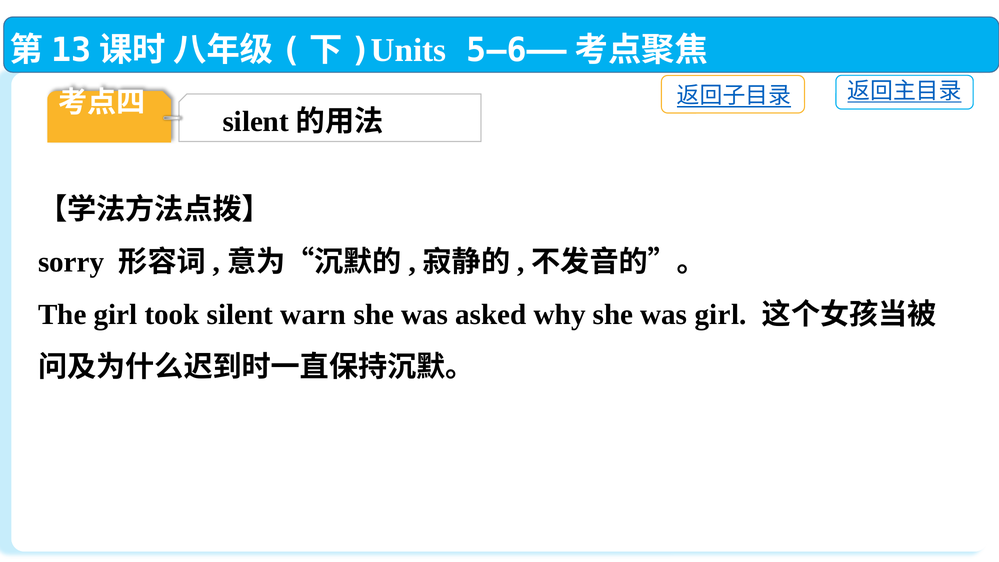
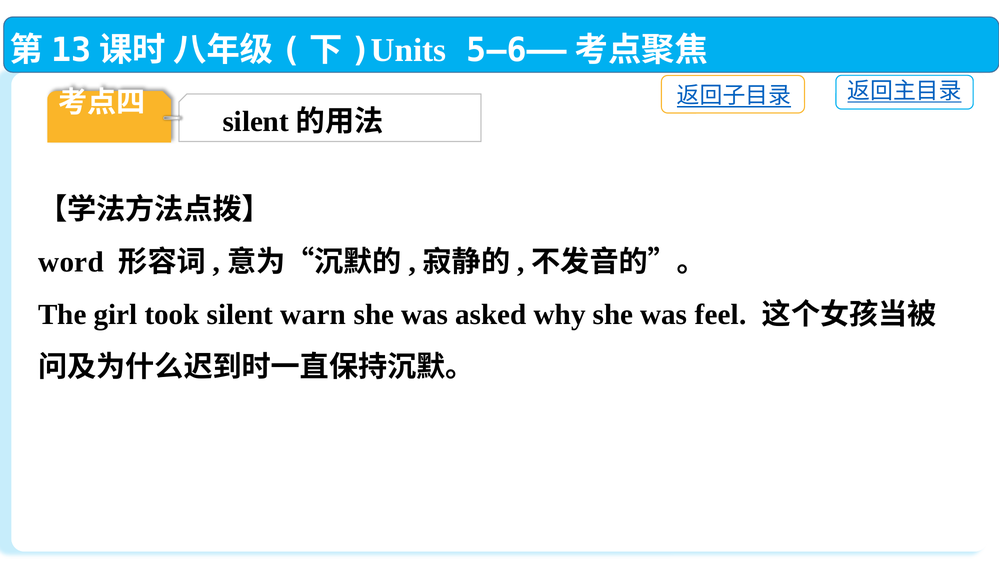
sorry: sorry -> word
was girl: girl -> feel
